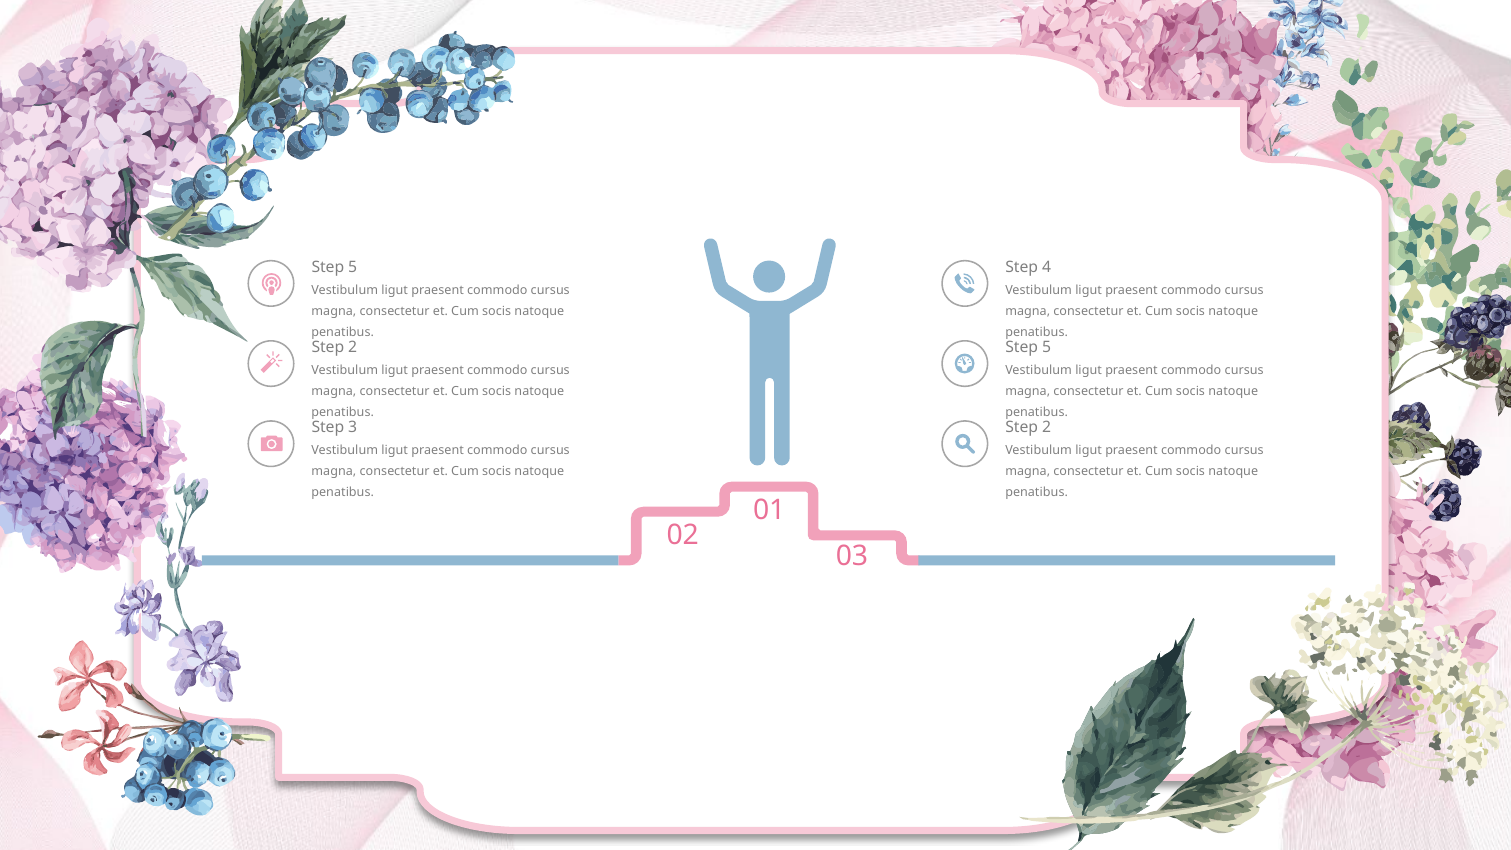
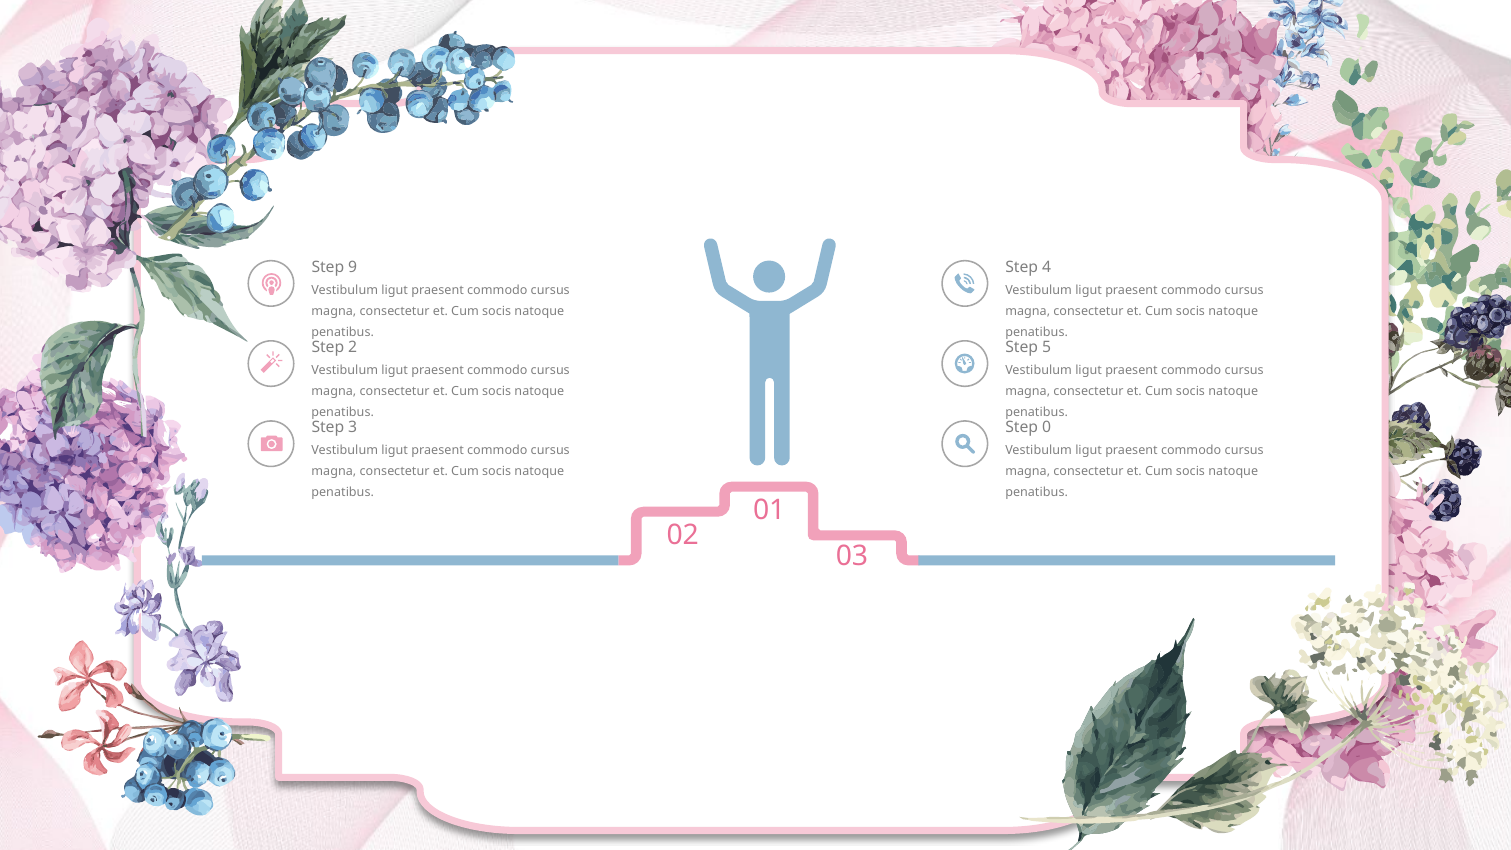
5 at (353, 267): 5 -> 9
2 at (1047, 428): 2 -> 0
